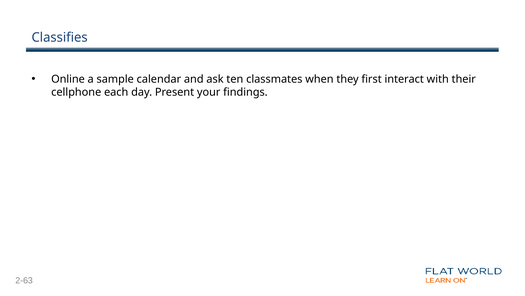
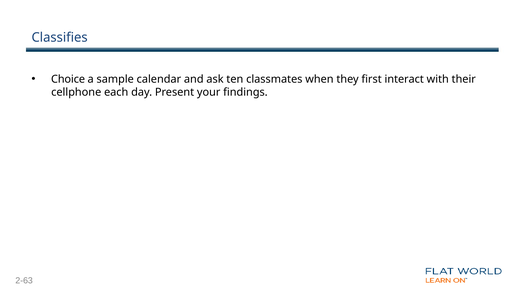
Online: Online -> Choice
